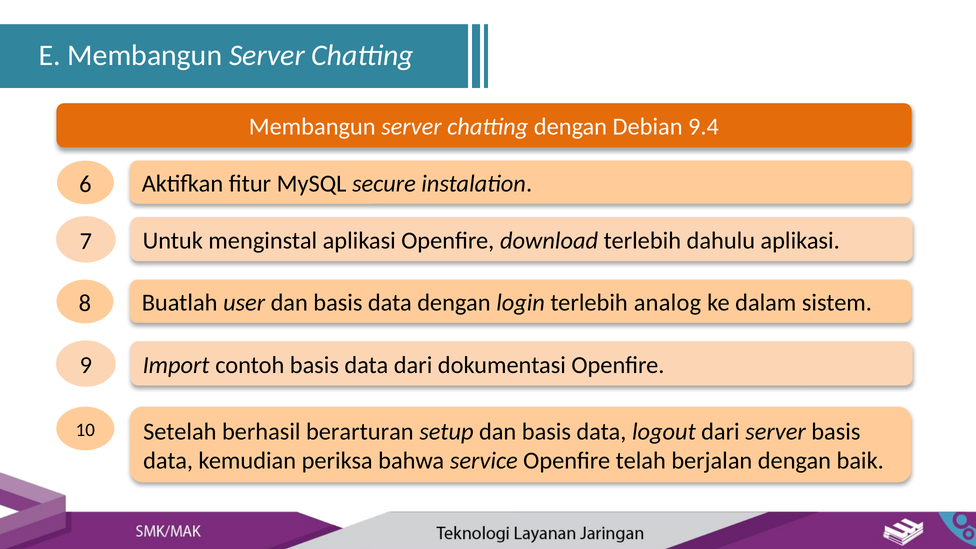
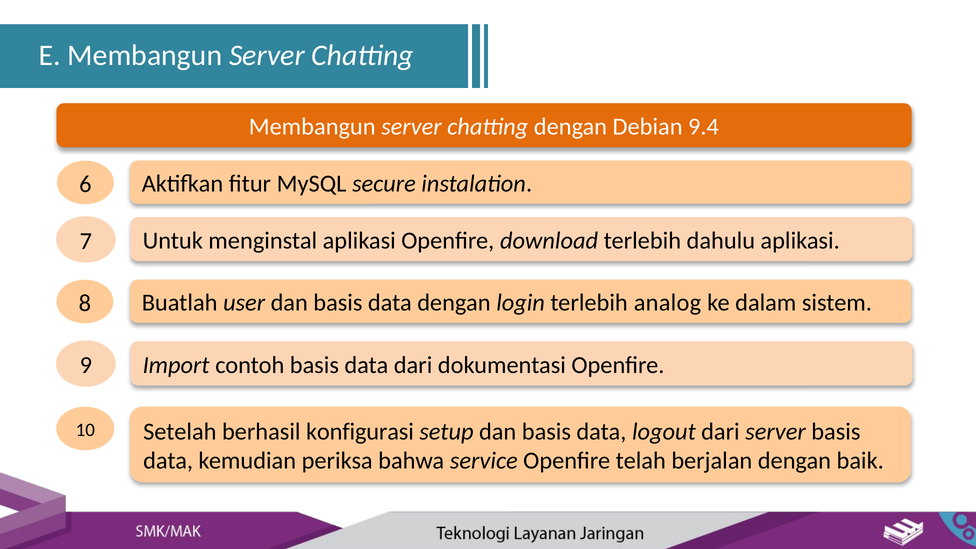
berarturan: berarturan -> konfigurasi
